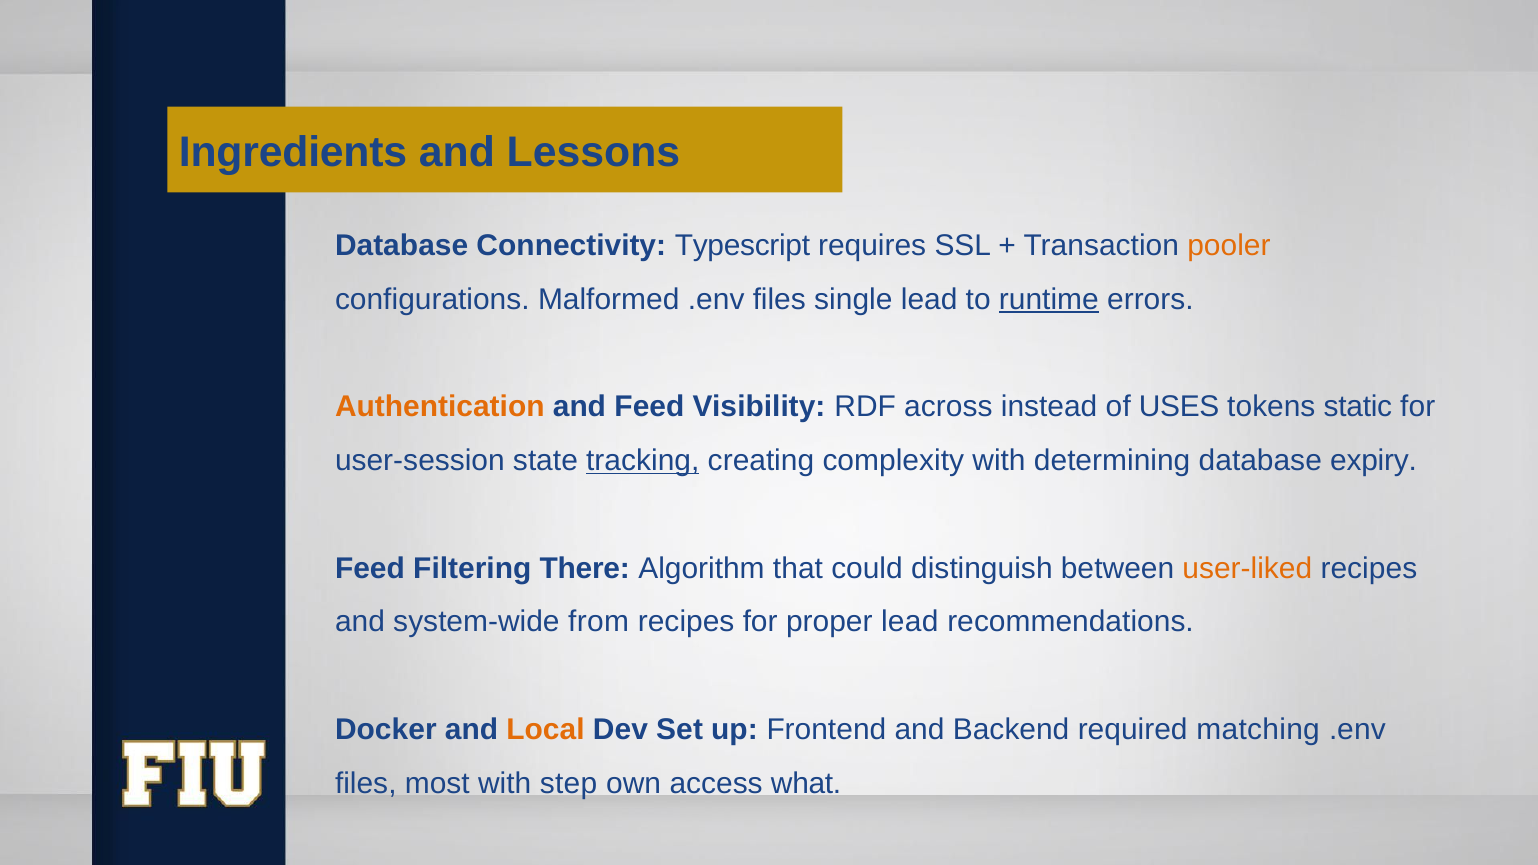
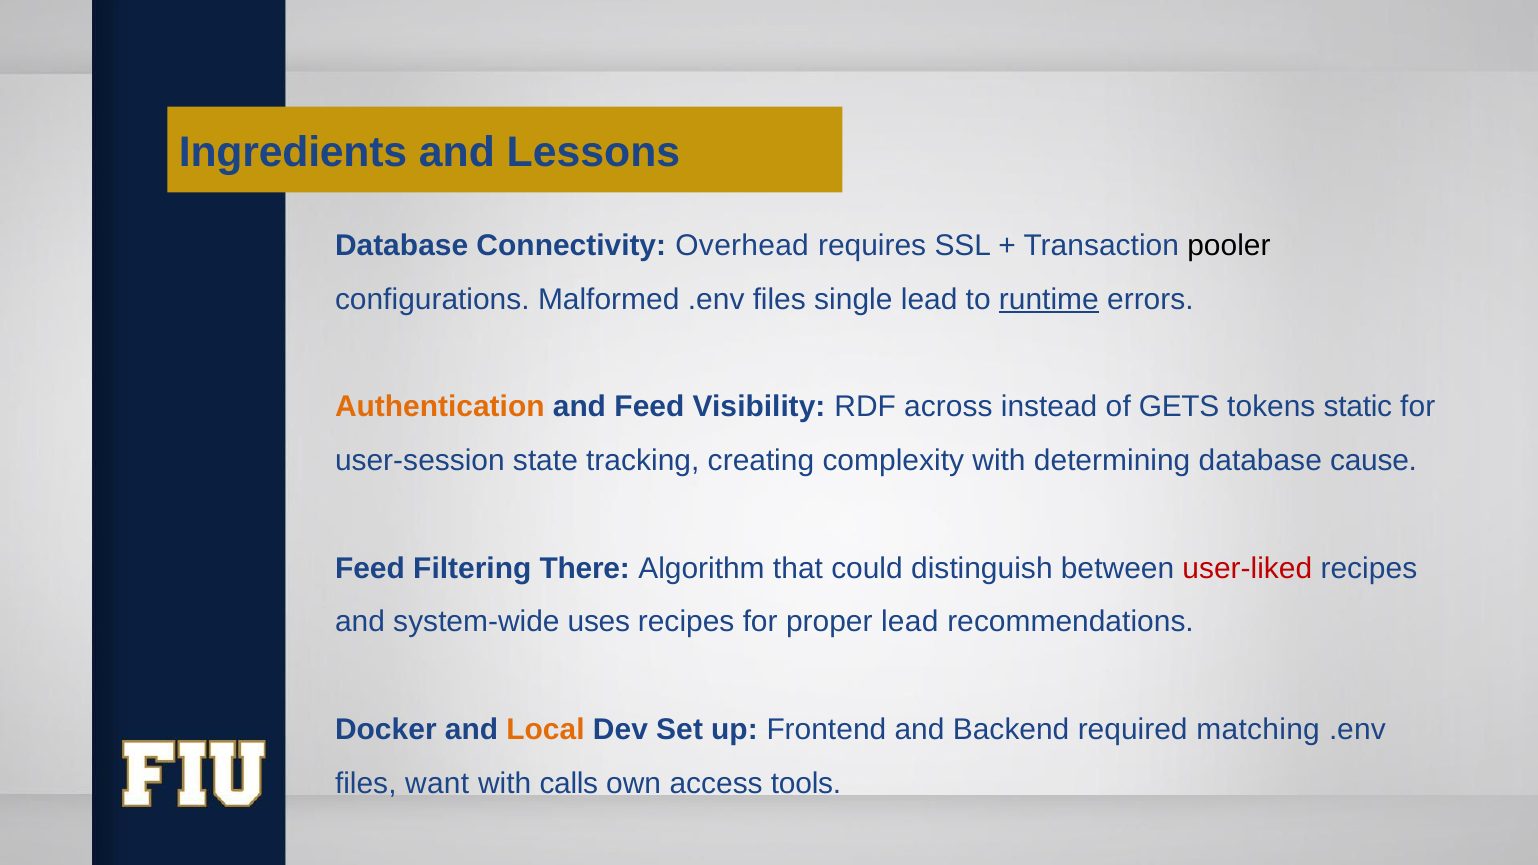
Typescript: Typescript -> Overhead
pooler colour: orange -> black
USES: USES -> GETS
tracking underline: present -> none
expiry: expiry -> cause
user-liked colour: orange -> red
from: from -> uses
most: most -> want
step: step -> calls
what: what -> tools
